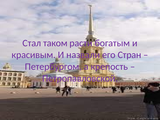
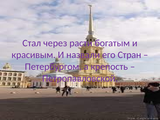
таком: таком -> через
